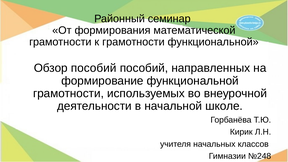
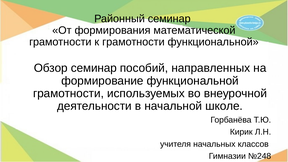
Обзор пособий: пособий -> семинар
